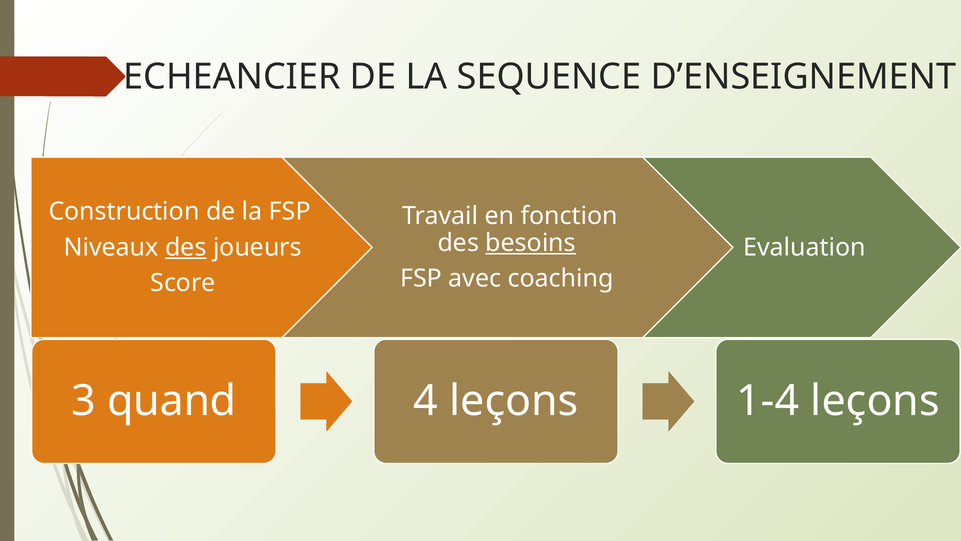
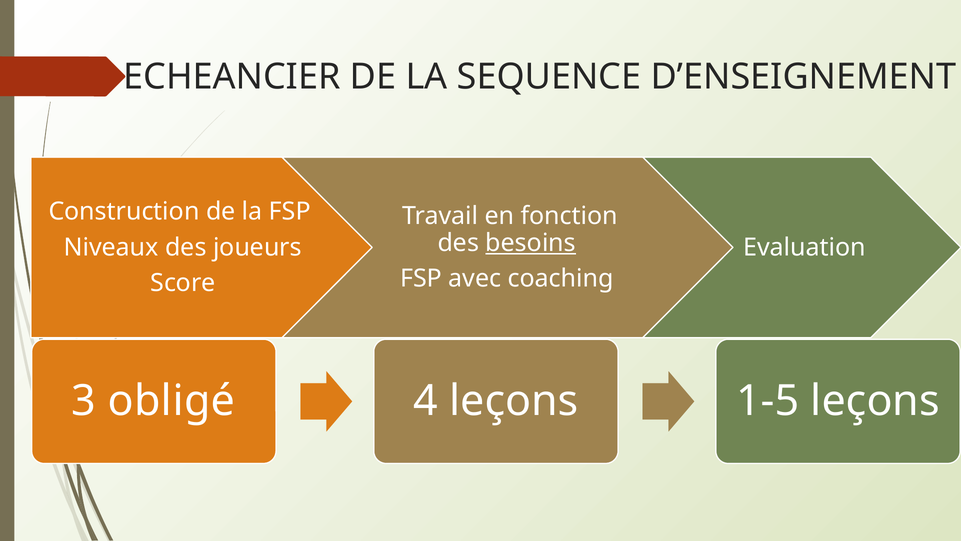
des at (186, 247) underline: present -> none
quand: quand -> obligé
1-4: 1-4 -> 1-5
